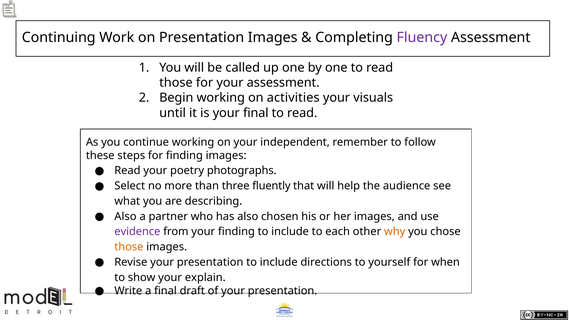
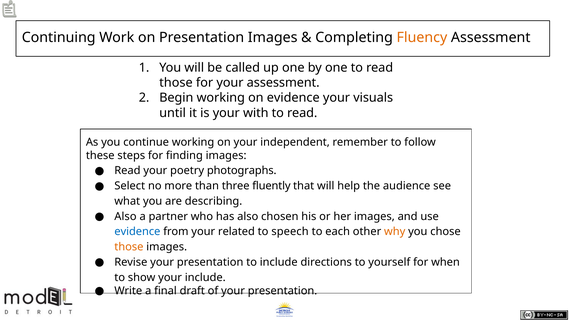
Fluency colour: purple -> orange
on activities: activities -> evidence
your final: final -> with
evidence at (137, 232) colour: purple -> blue
your finding: finding -> related
include at (290, 232): include -> speech
your explain: explain -> include
